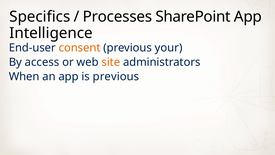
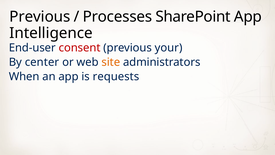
Specifics at (40, 17): Specifics -> Previous
consent colour: orange -> red
access: access -> center
is previous: previous -> requests
